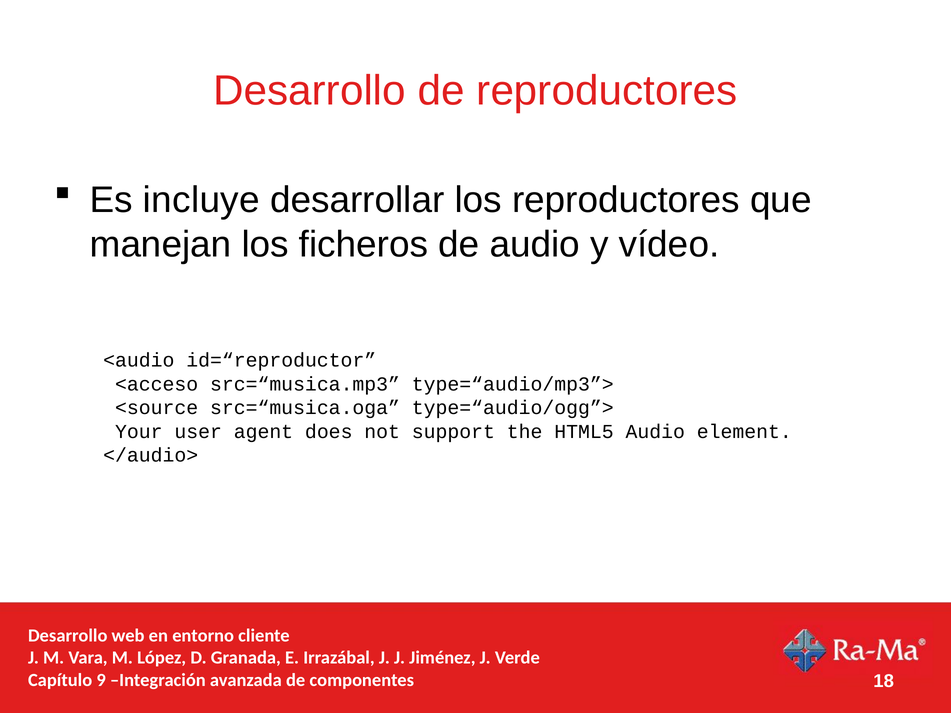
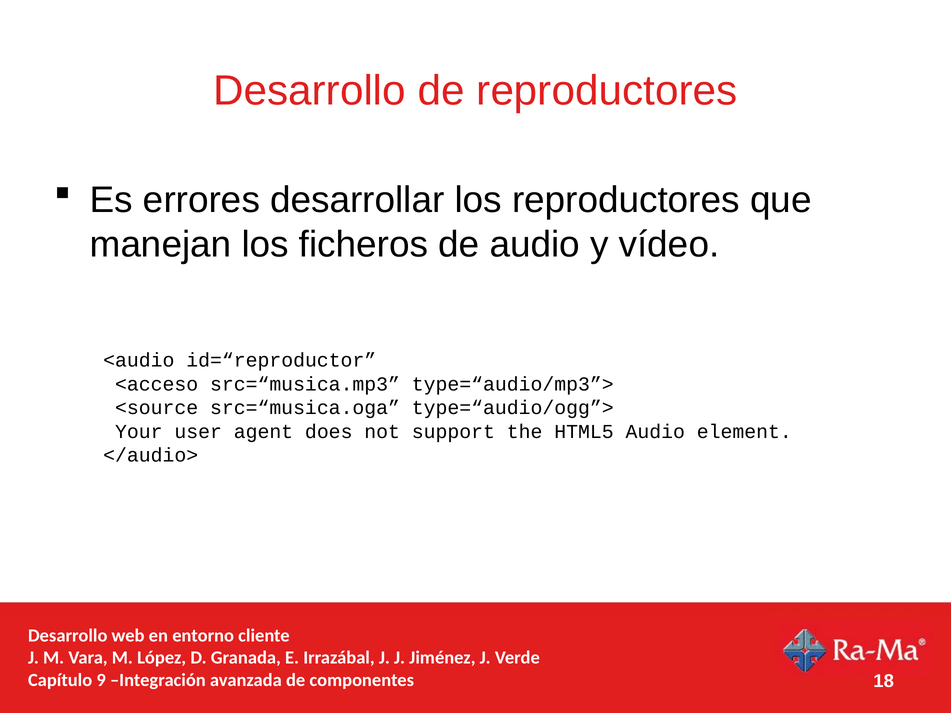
incluye: incluye -> errores
